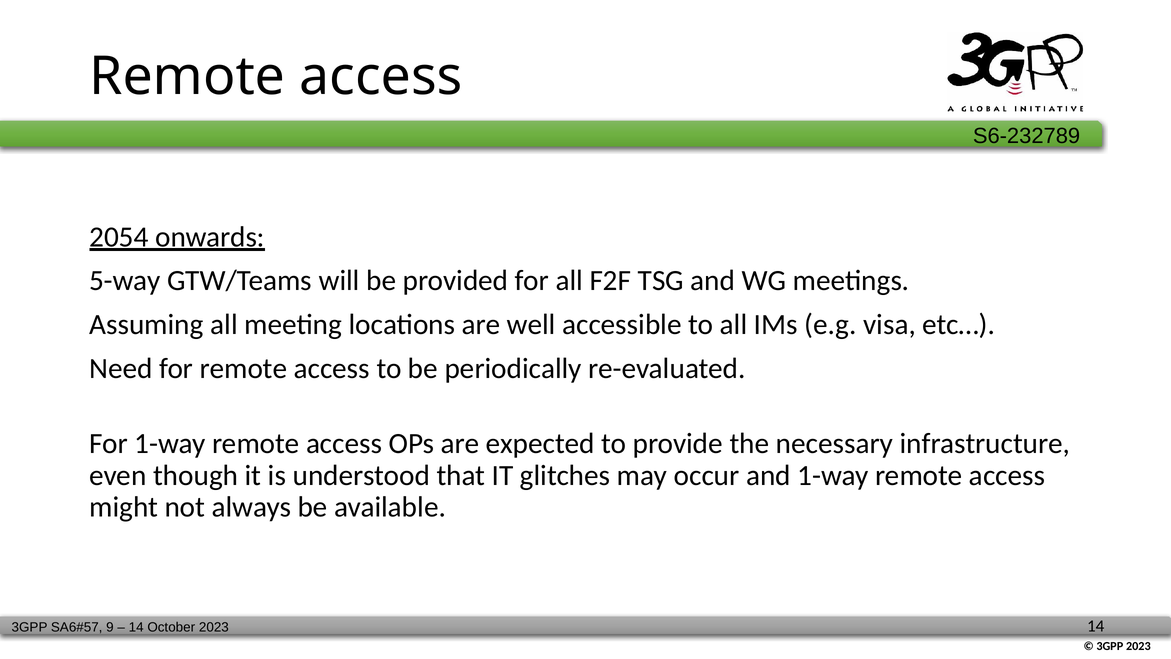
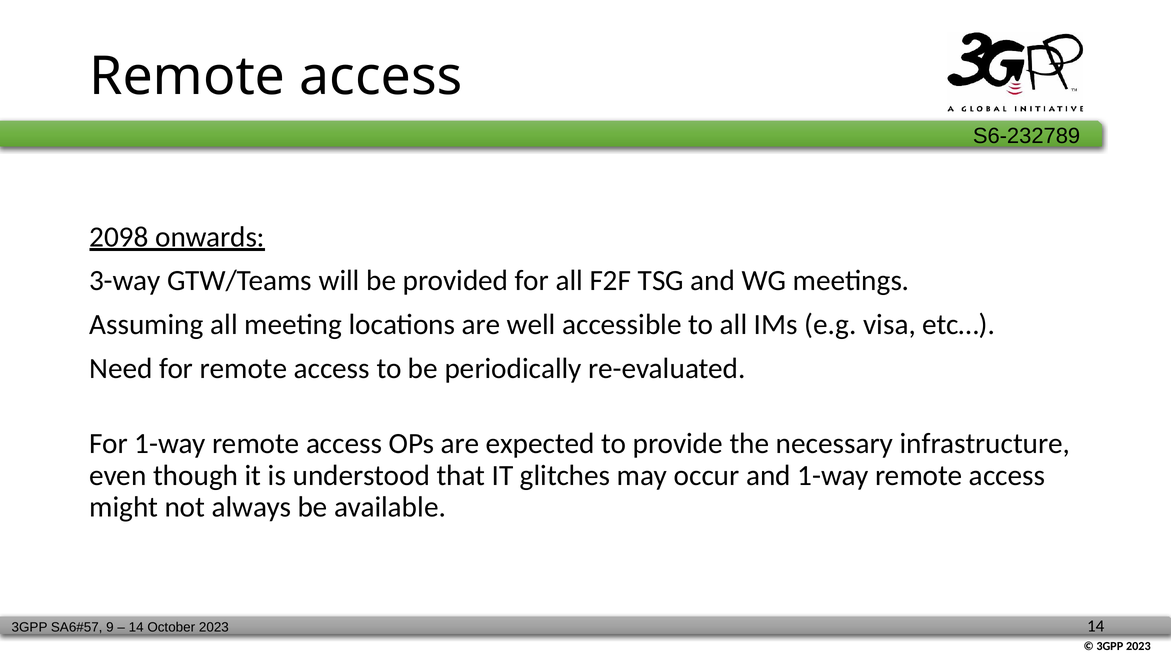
2054: 2054 -> 2098
5-way: 5-way -> 3-way
